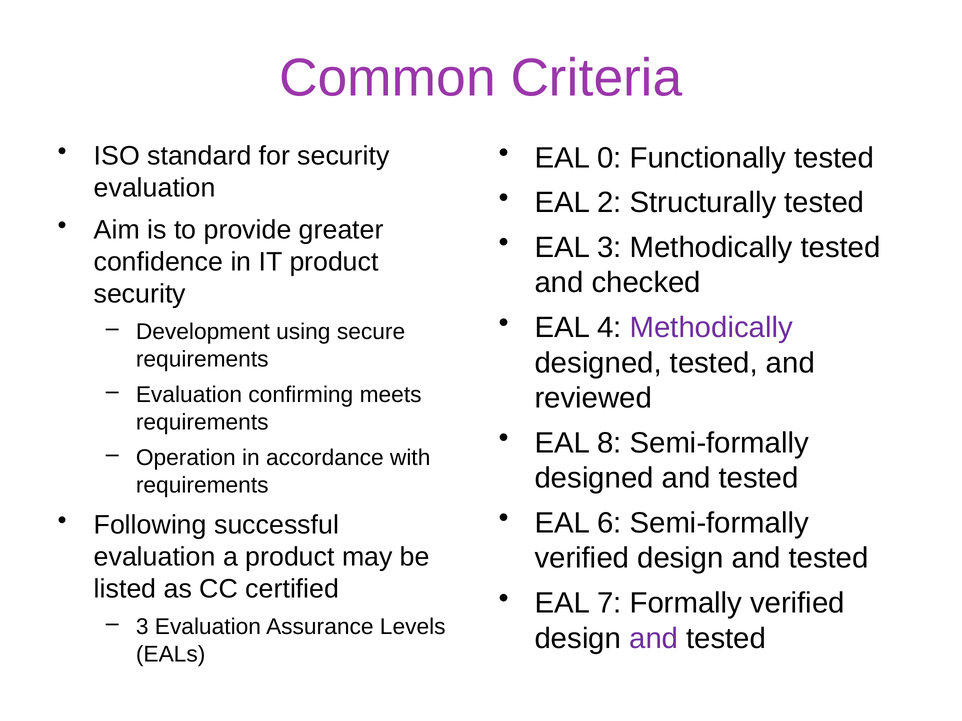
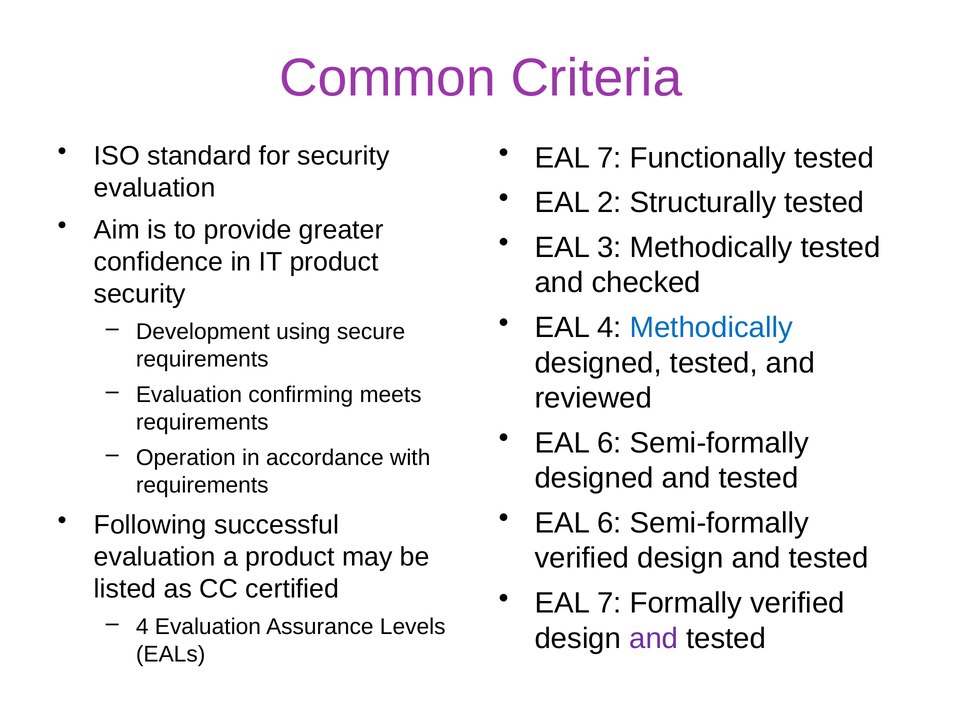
0 at (609, 158): 0 -> 7
Methodically at (711, 328) colour: purple -> blue
8 at (609, 443): 8 -> 6
3 at (142, 627): 3 -> 4
